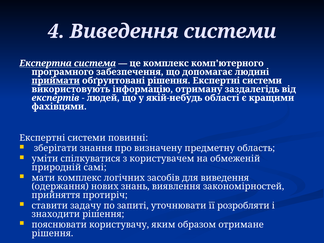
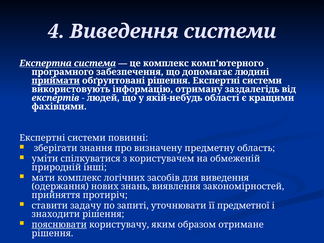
самі: самі -> інші
розробляти: розробляти -> предметної
пояснювати underline: none -> present
